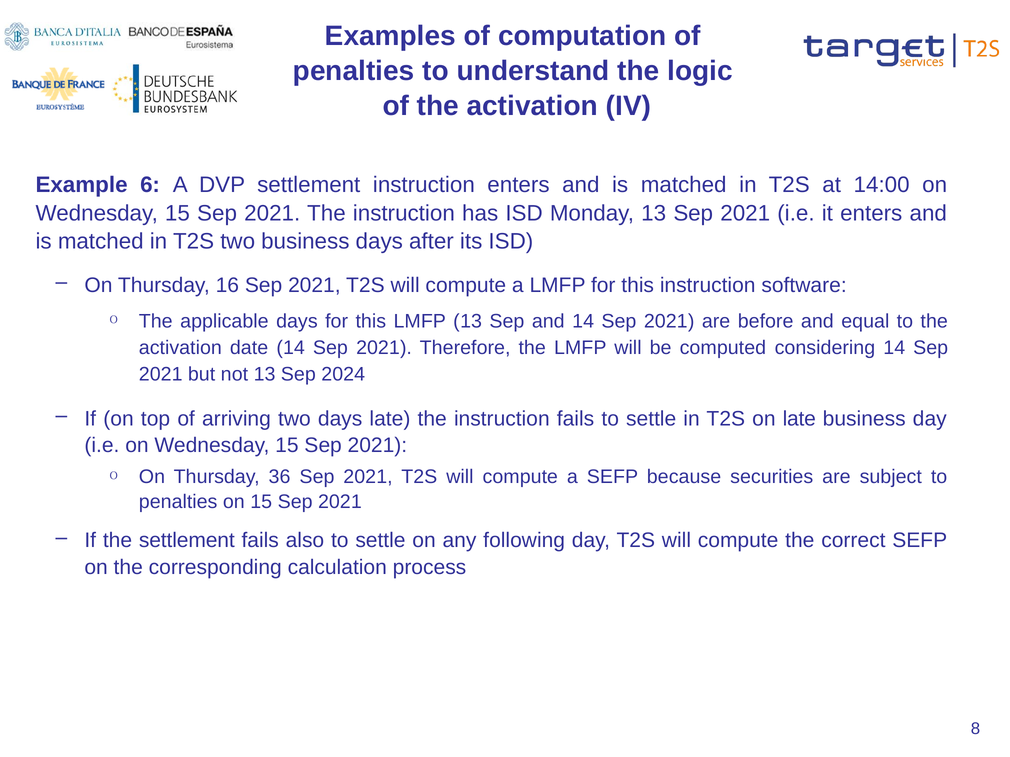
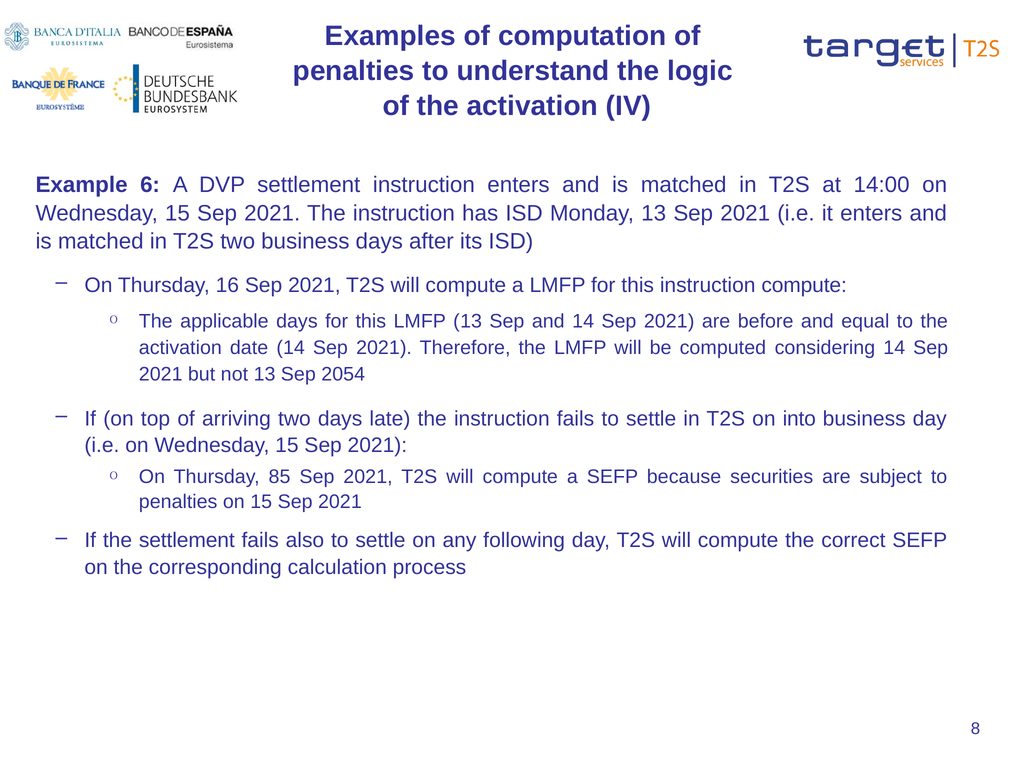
instruction software: software -> compute
2024: 2024 -> 2054
on late: late -> into
36: 36 -> 85
